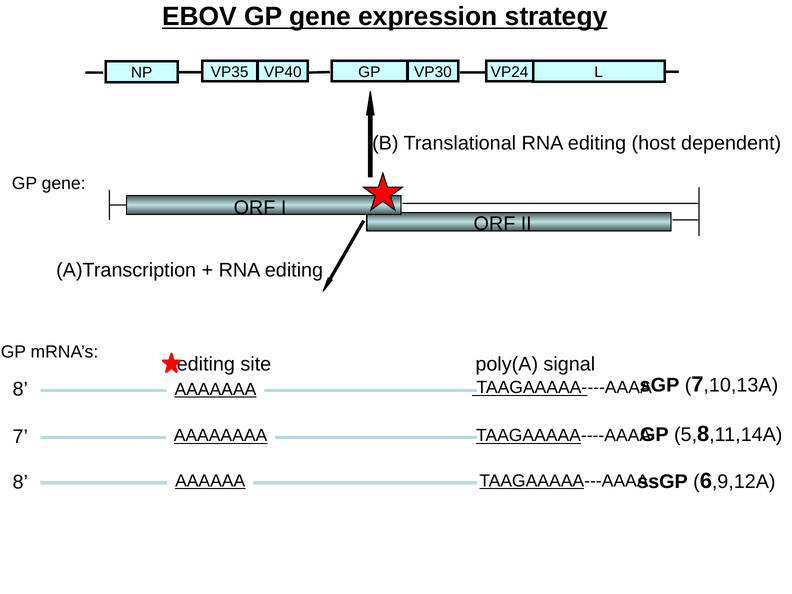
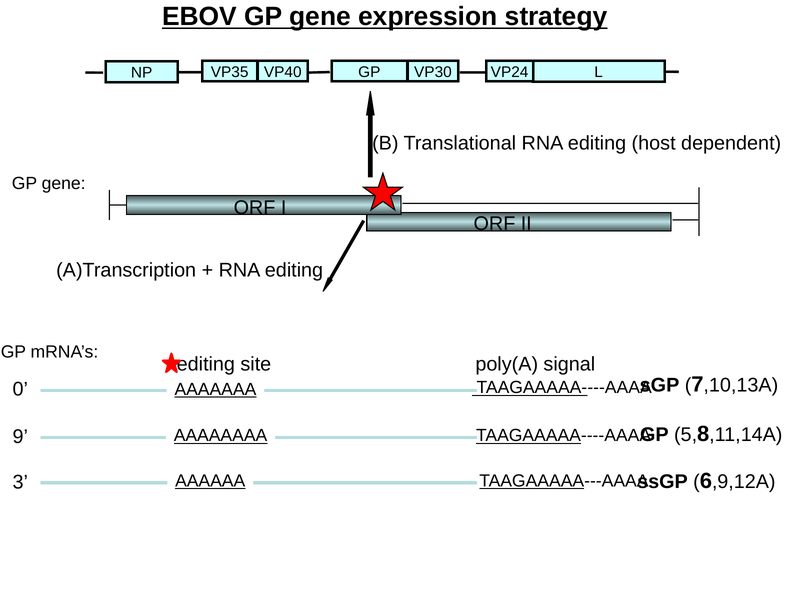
8 at (20, 389): 8 -> 0
7: 7 -> 9
8 at (20, 482): 8 -> 3
